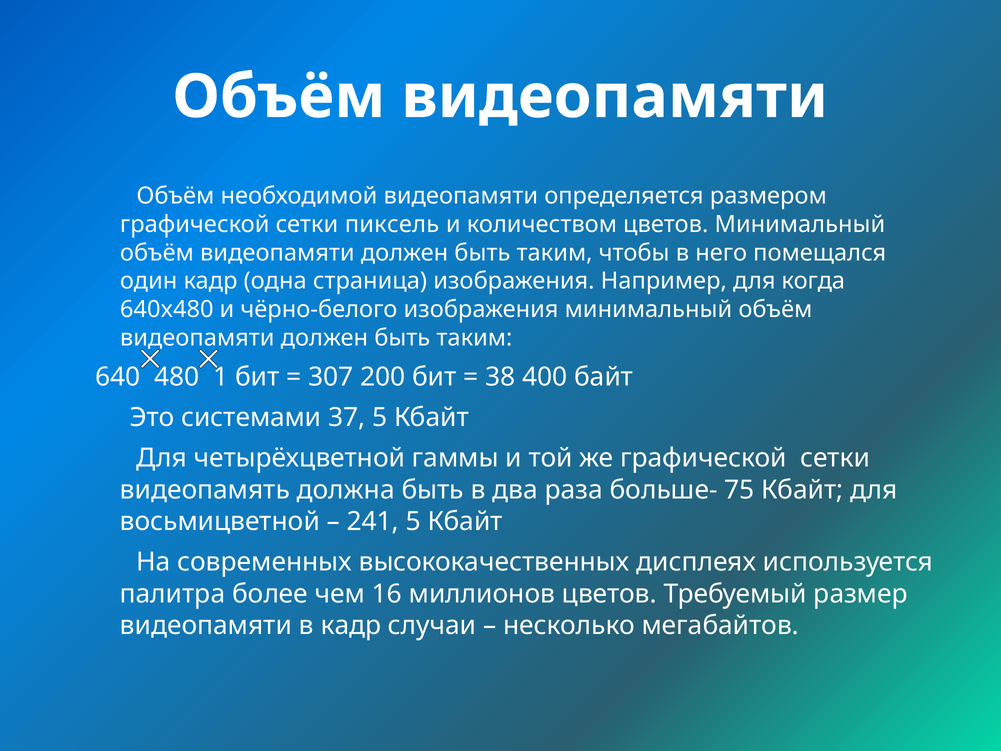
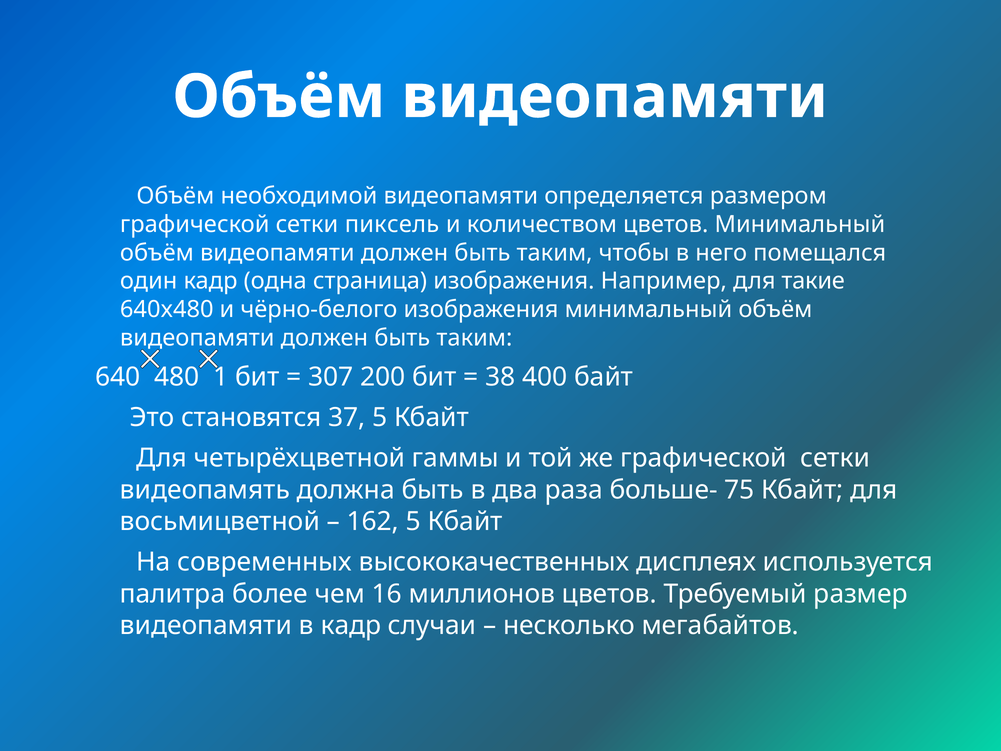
когда: когда -> такие
системами: системами -> становятся
241: 241 -> 162
